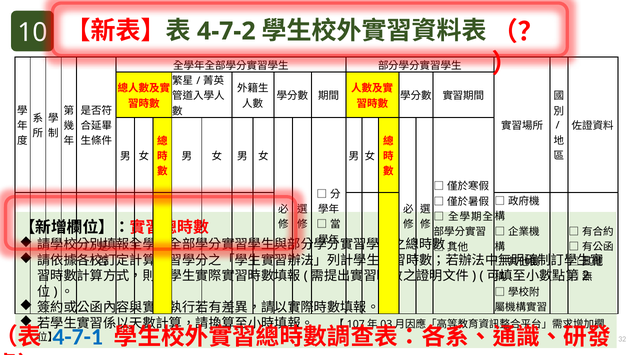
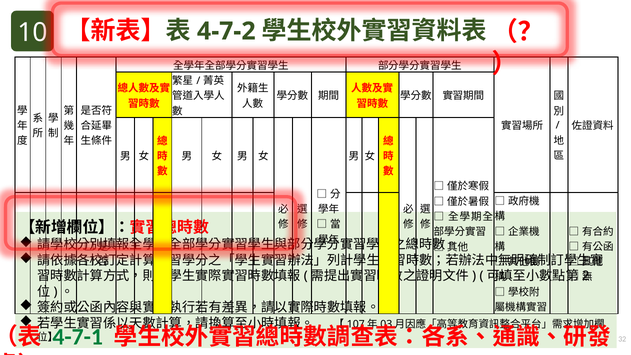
4-7-1 colour: blue -> green
